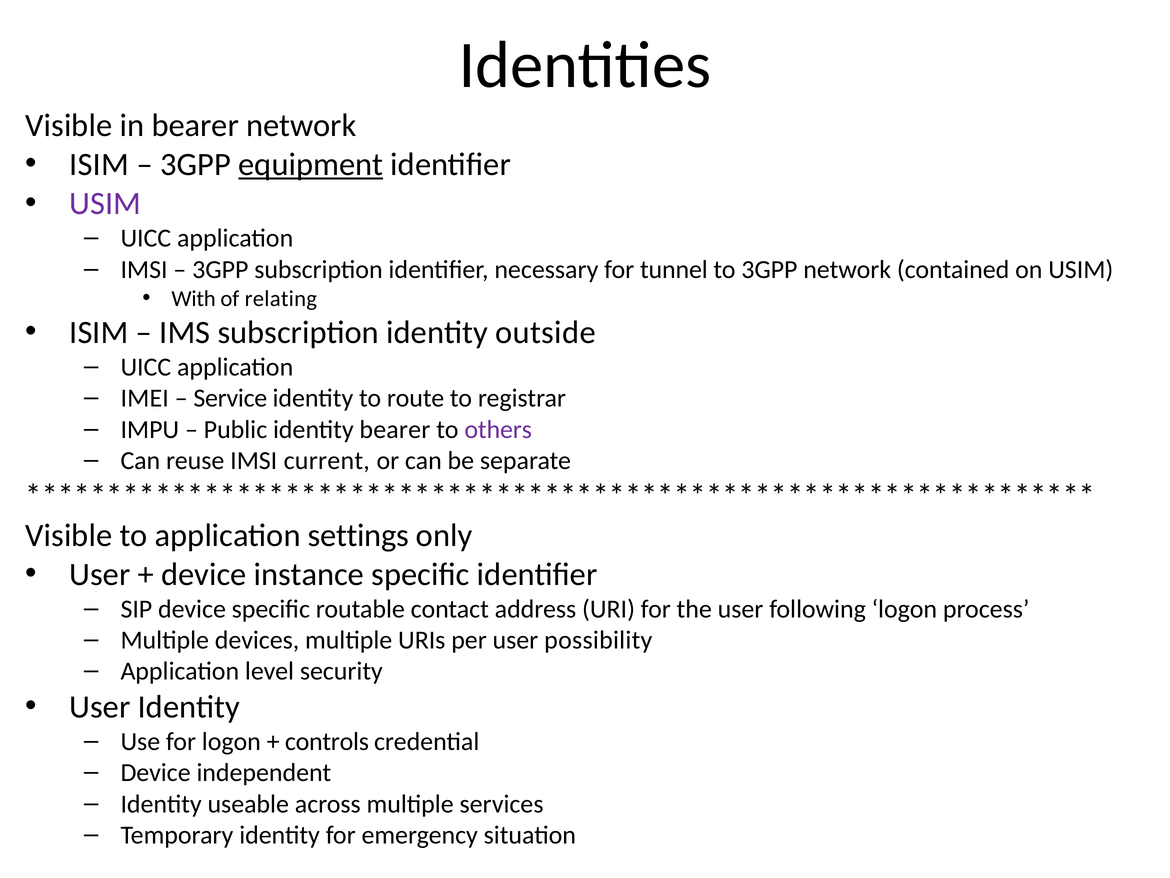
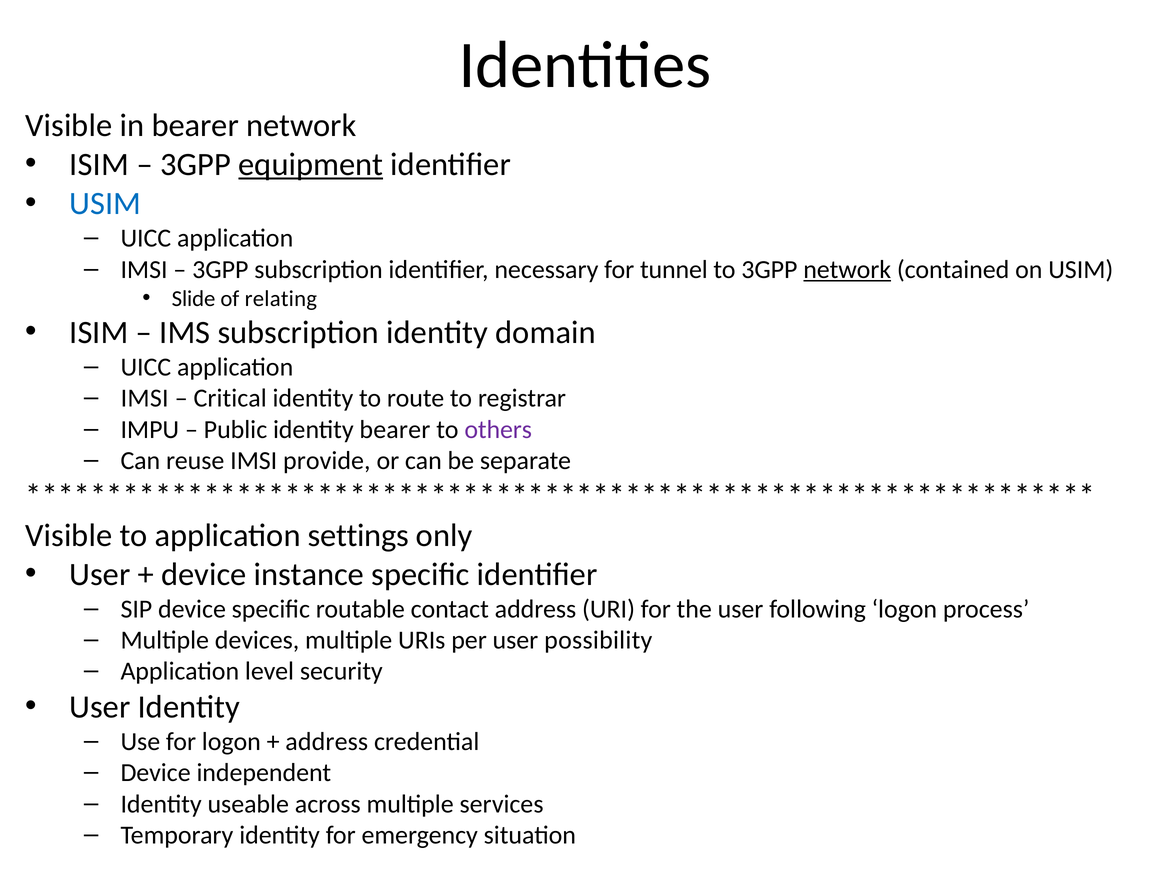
USIM at (105, 204) colour: purple -> blue
network at (847, 269) underline: none -> present
With: With -> Slide
outside: outside -> domain
IMEI at (145, 398): IMEI -> IMSI
Service: Service -> Critical
current: current -> provide
controls at (327, 741): controls -> address
